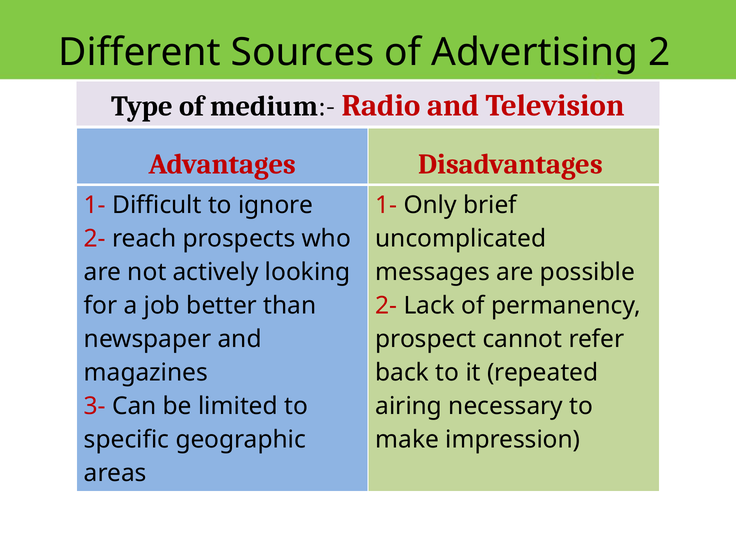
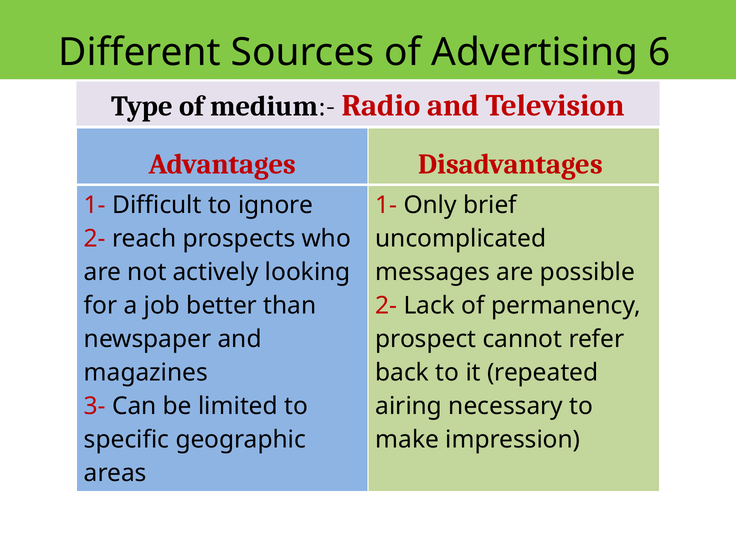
2: 2 -> 6
